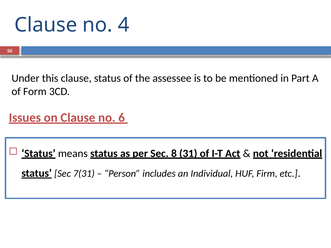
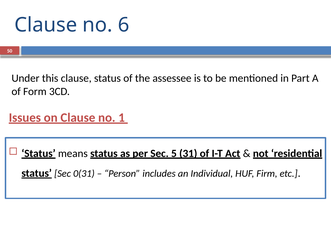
4: 4 -> 6
6: 6 -> 1
8: 8 -> 5
7(31: 7(31 -> 0(31
